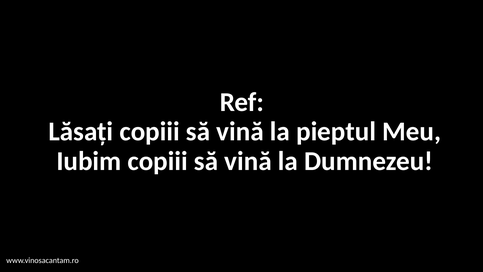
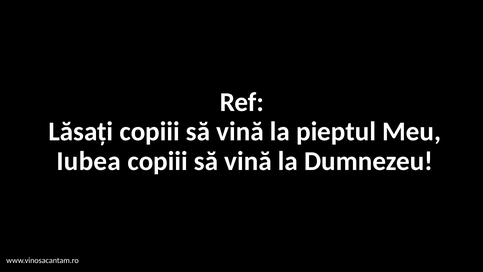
Iubim: Iubim -> Iubea
